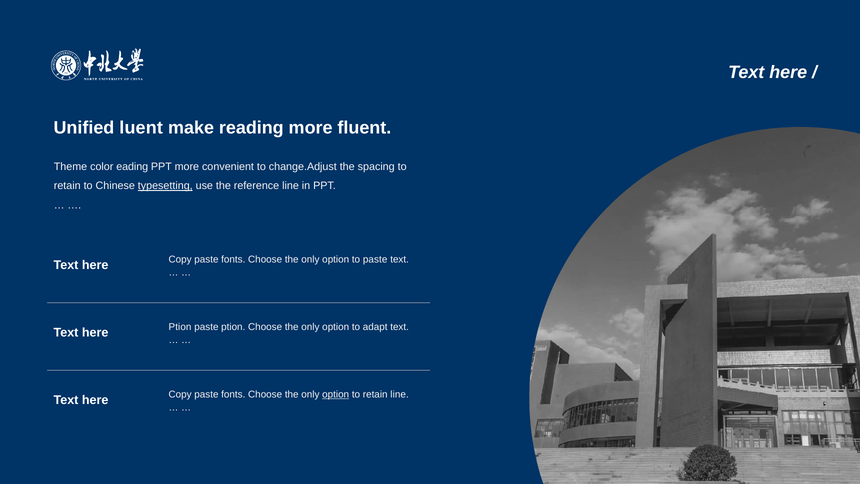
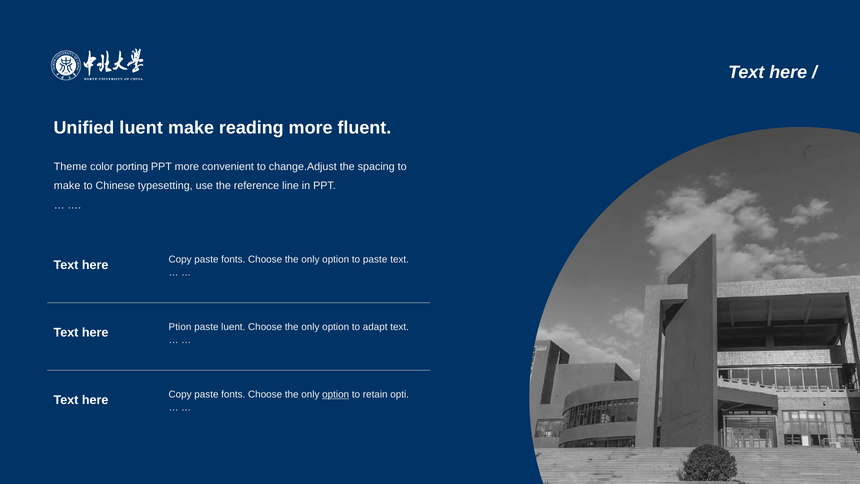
eading: eading -> porting
retain at (67, 186): retain -> make
typesetting underline: present -> none
paste ption: ption -> luent
retain line: line -> opti
